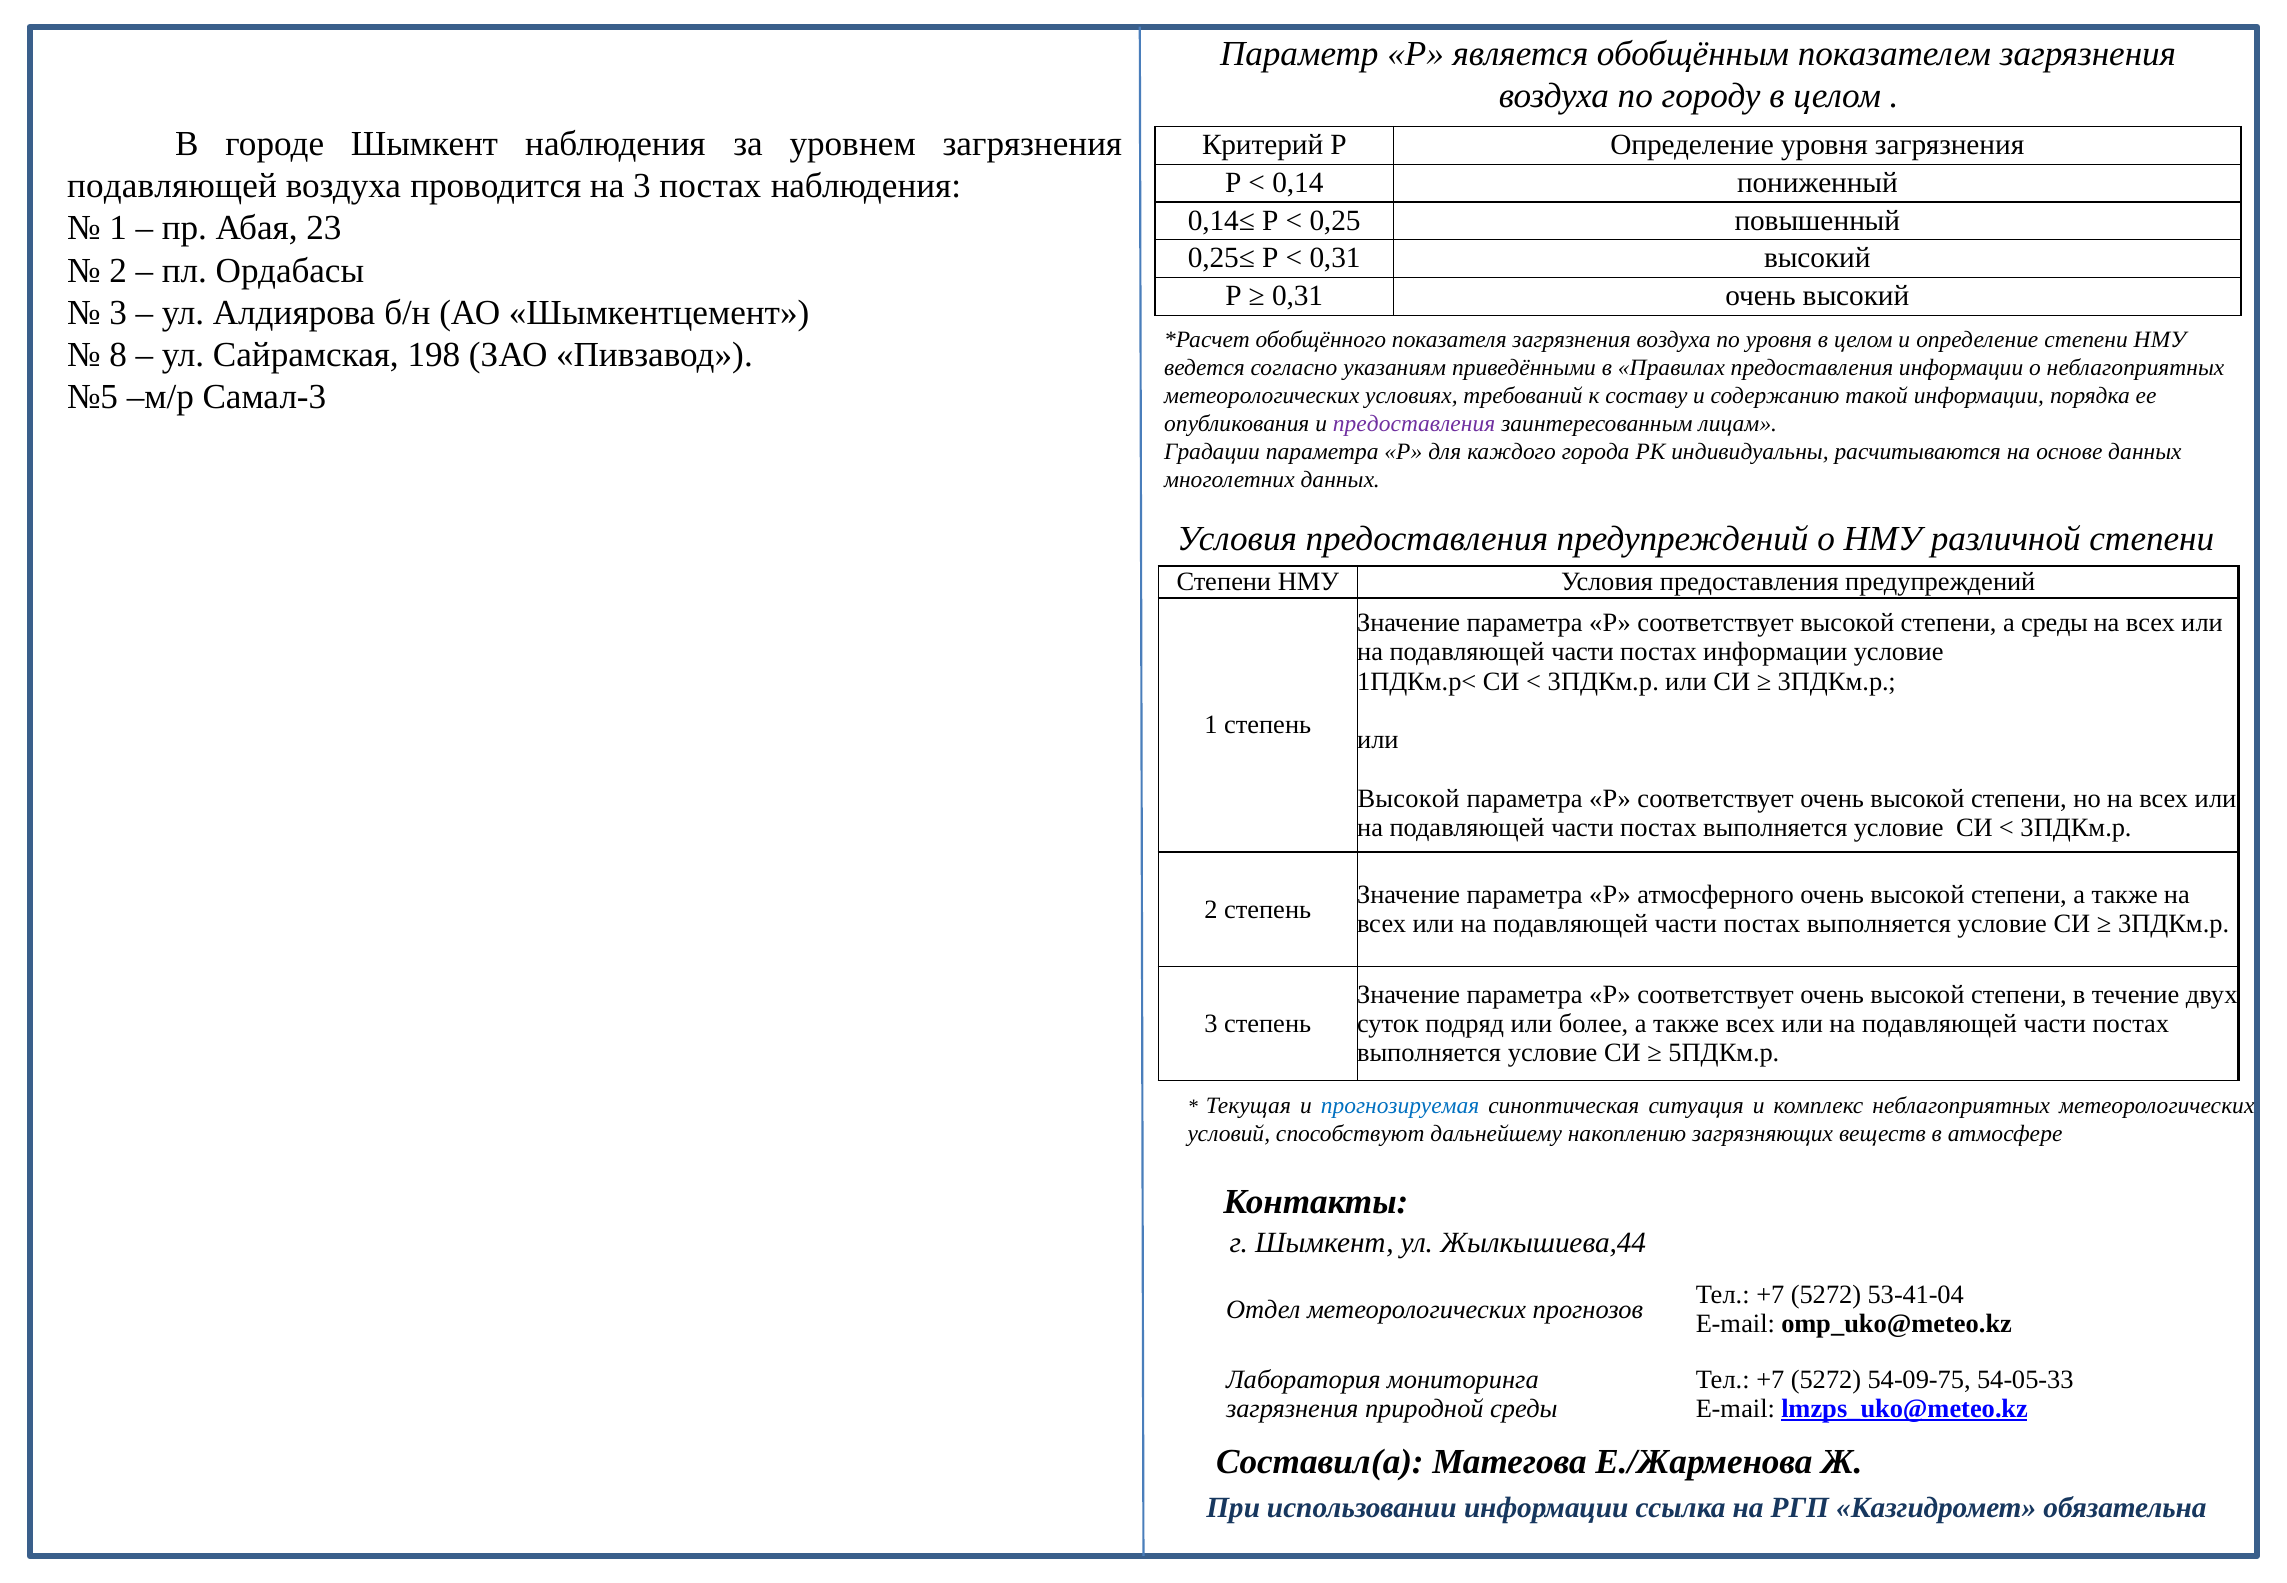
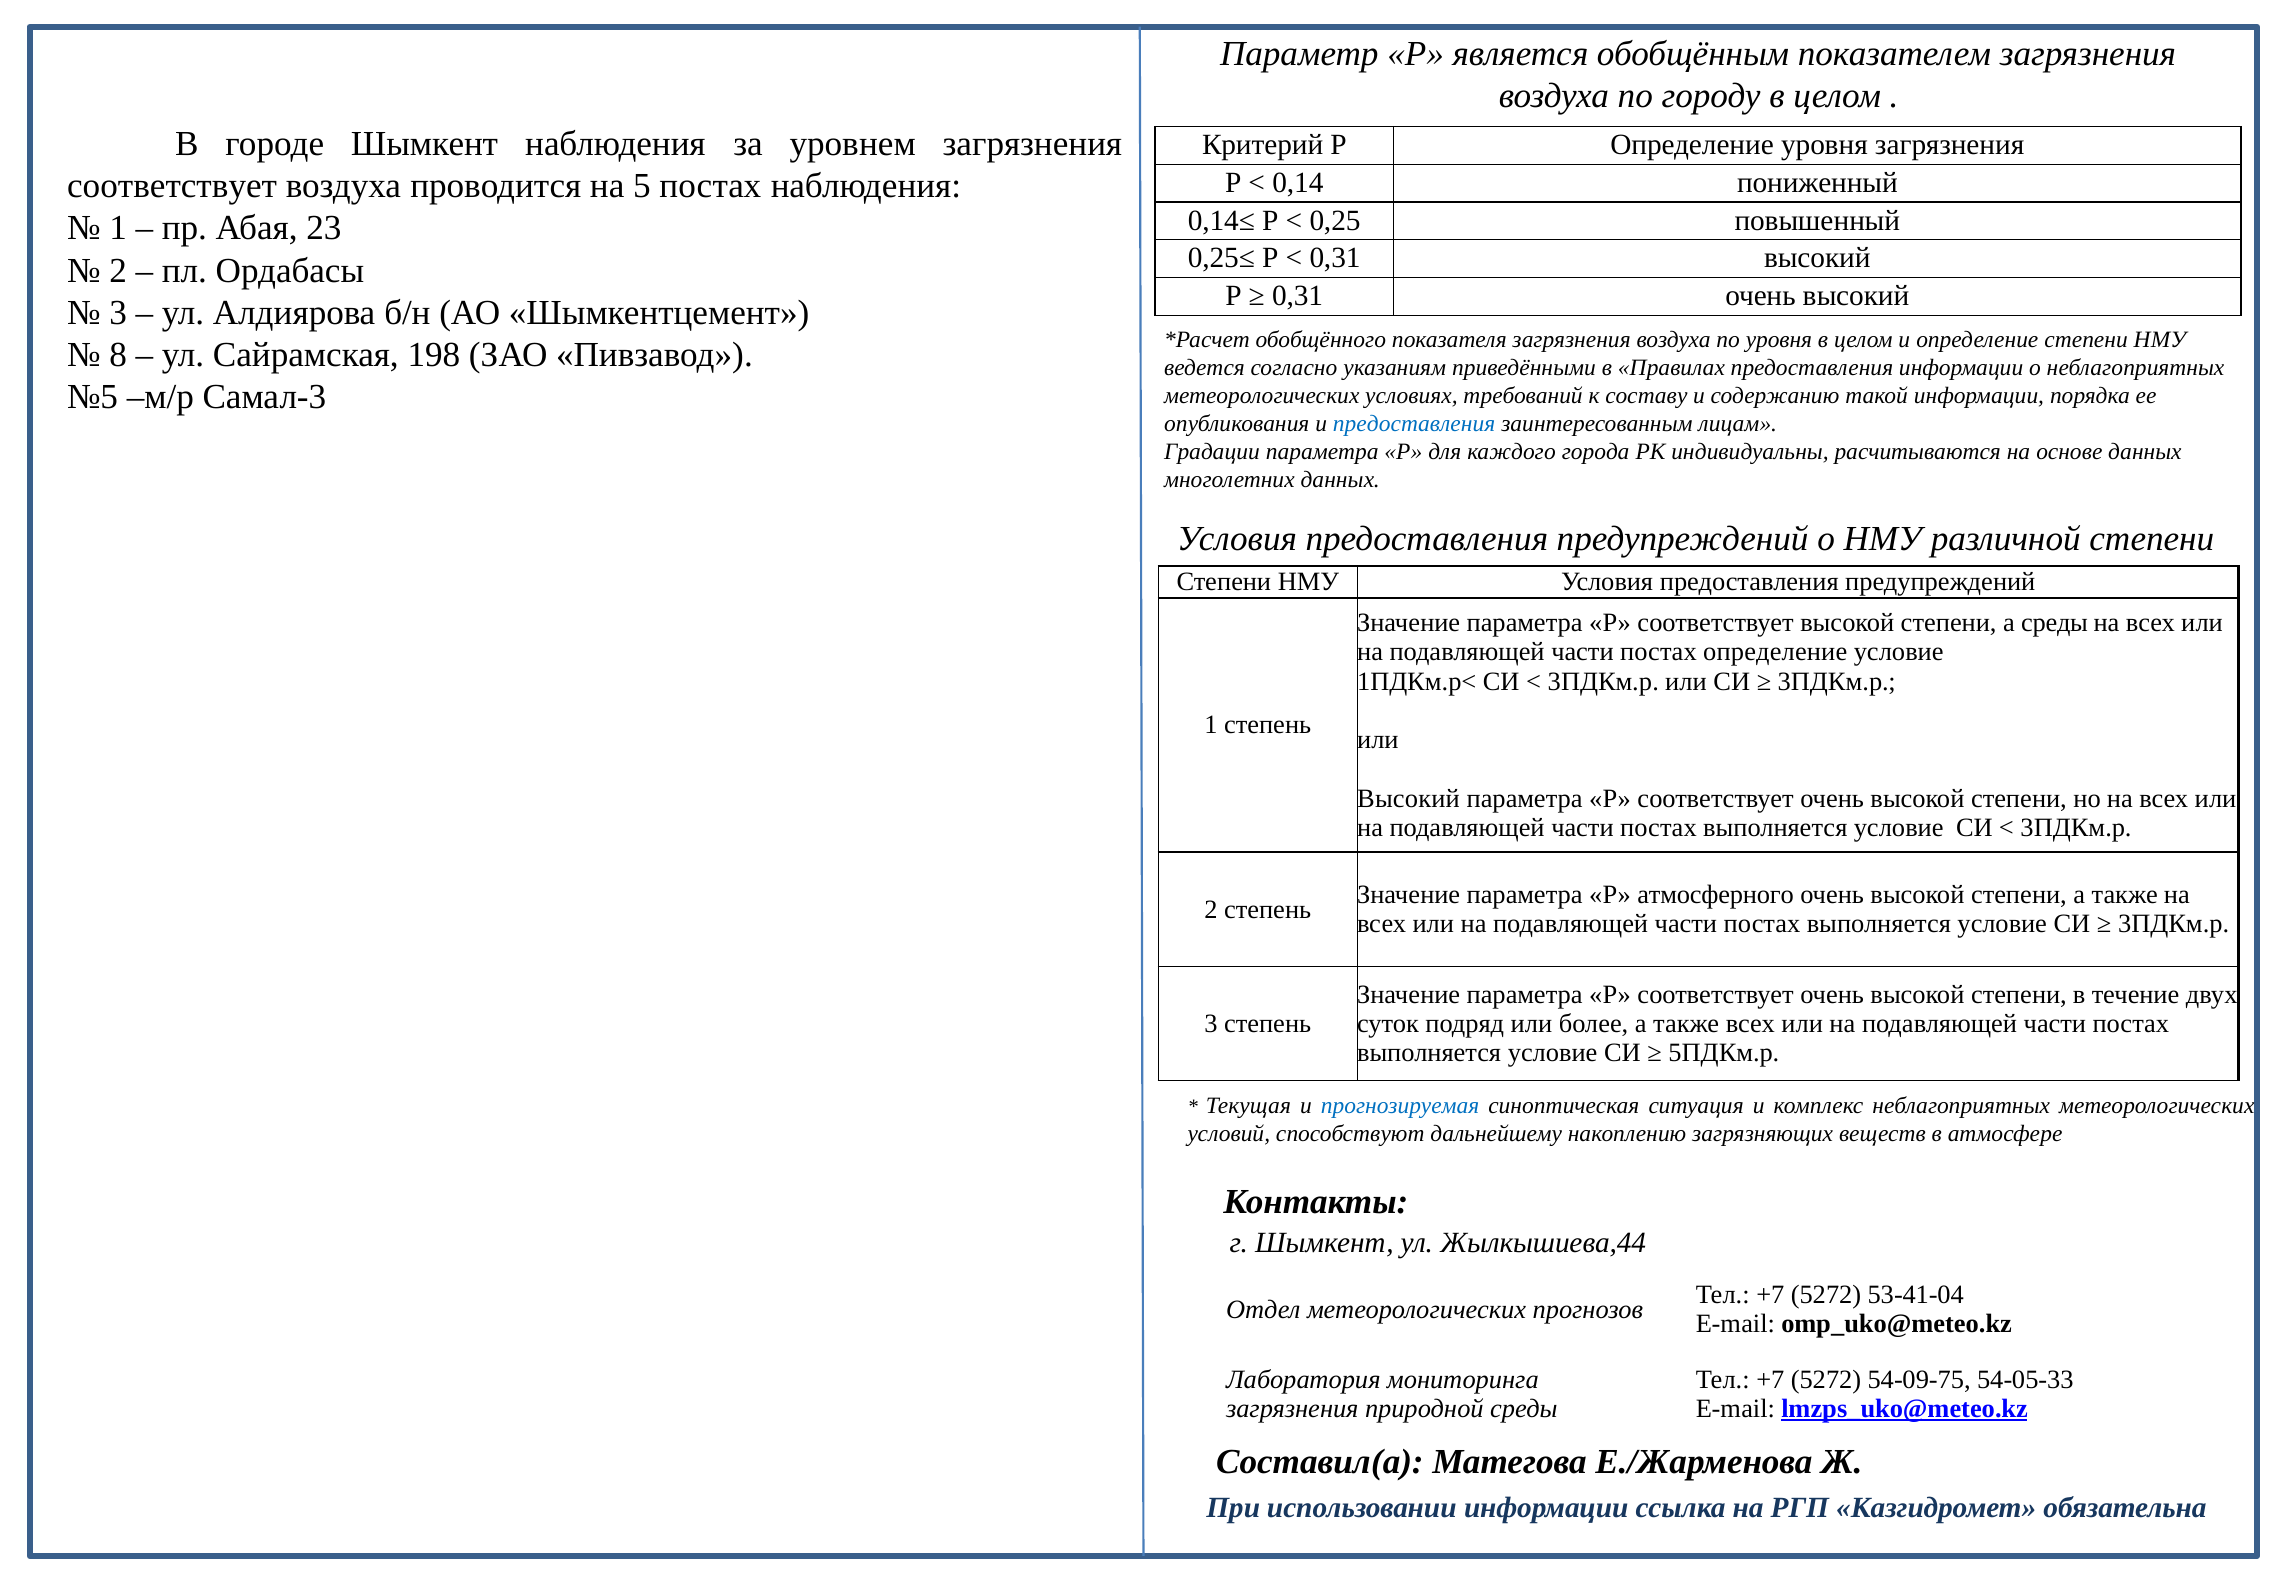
подавляющей at (172, 186): подавляющей -> соответствует
на 3: 3 -> 5
предоставления at (1414, 424) colour: purple -> blue
постах информации: информации -> определение
Высокой at (1409, 798): Высокой -> Высокий
